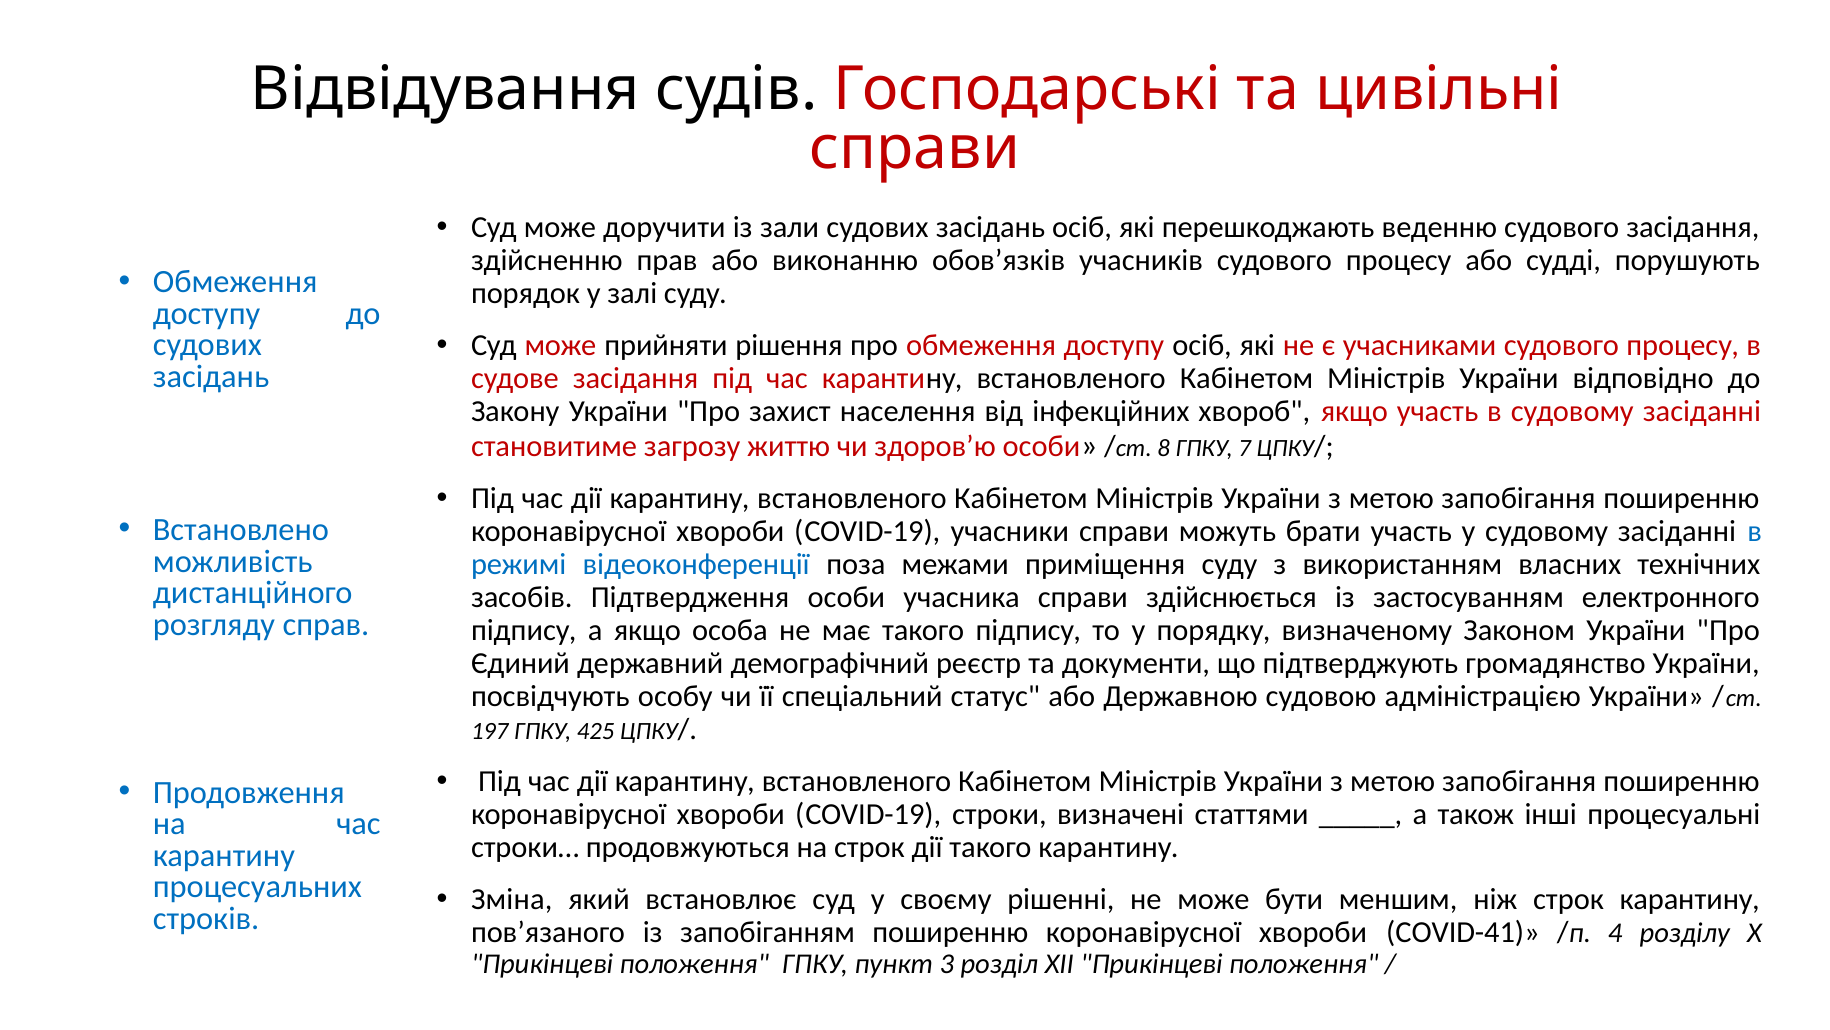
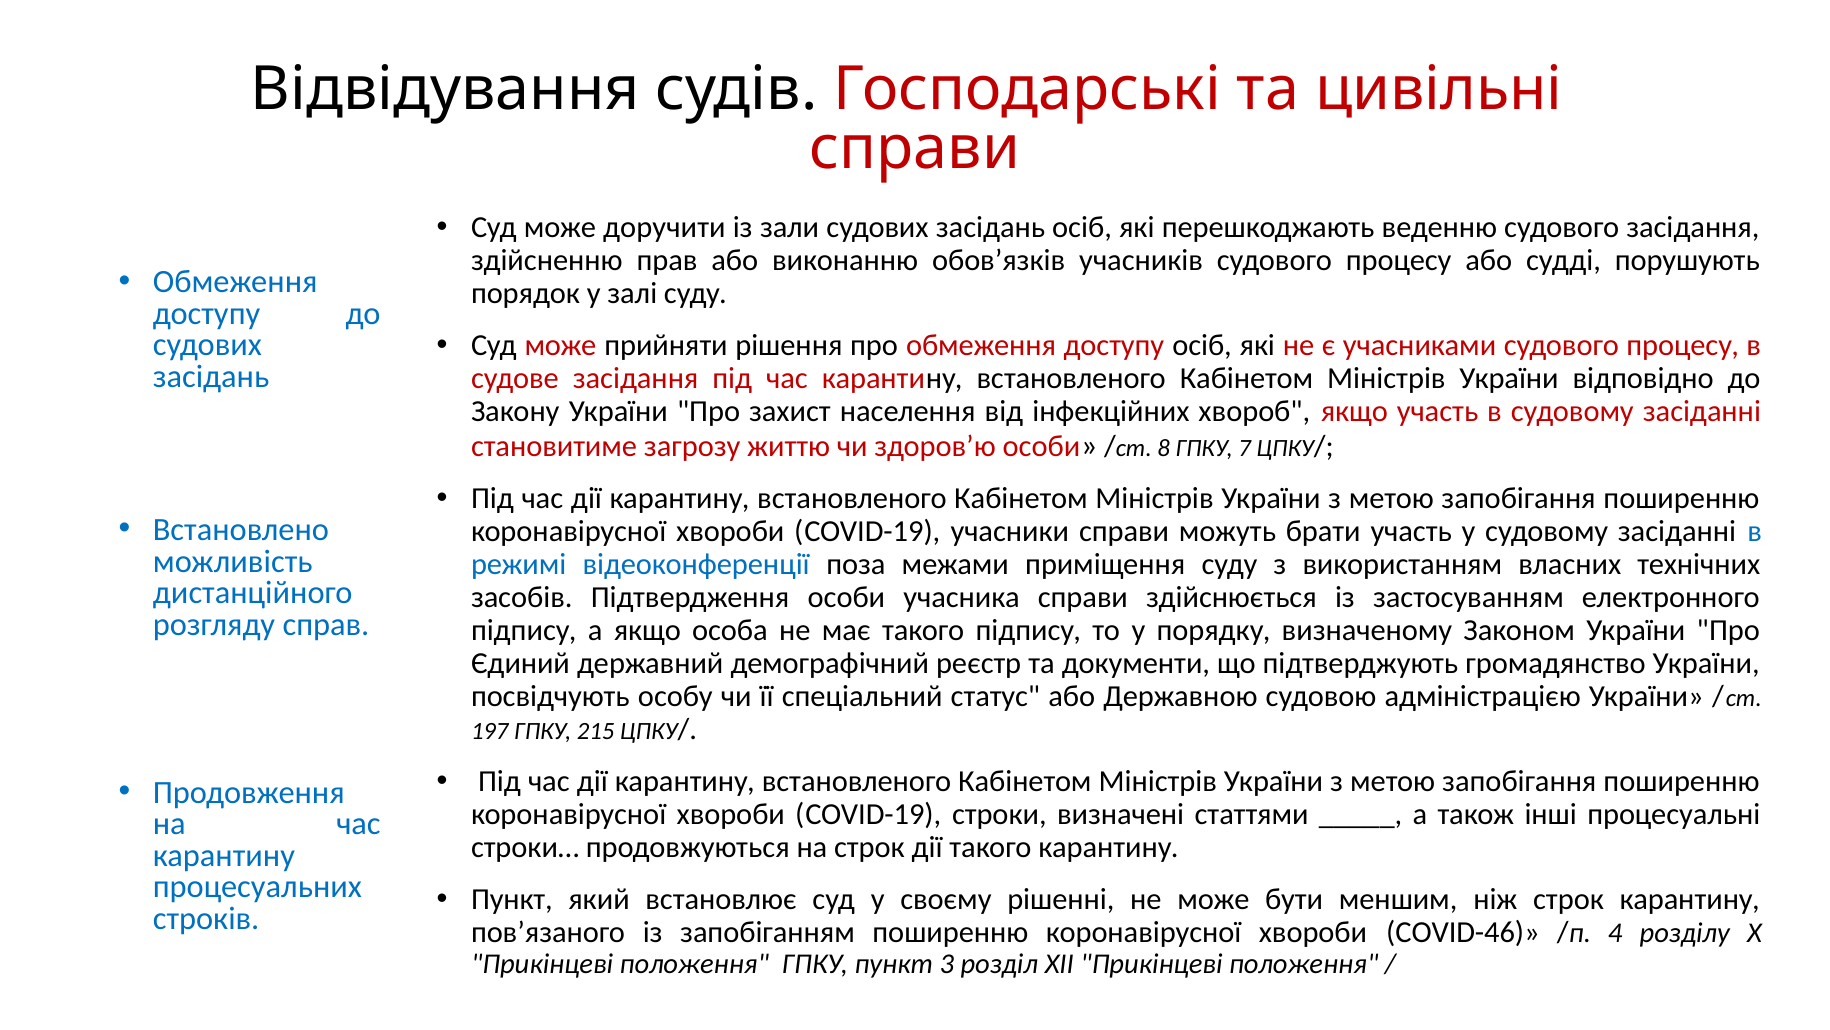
425: 425 -> 215
Зміна at (512, 898): Зміна -> Пункт
COVID-41: COVID-41 -> COVID-46
